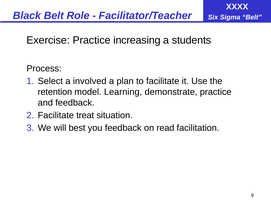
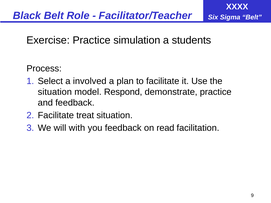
increasing: increasing -> simulation
retention at (55, 92): retention -> situation
Learning: Learning -> Respond
best: best -> with
